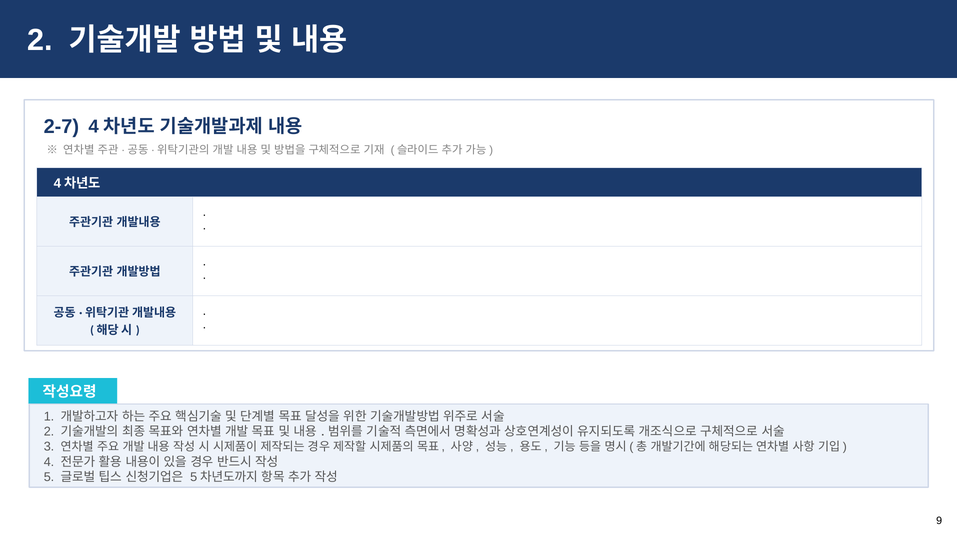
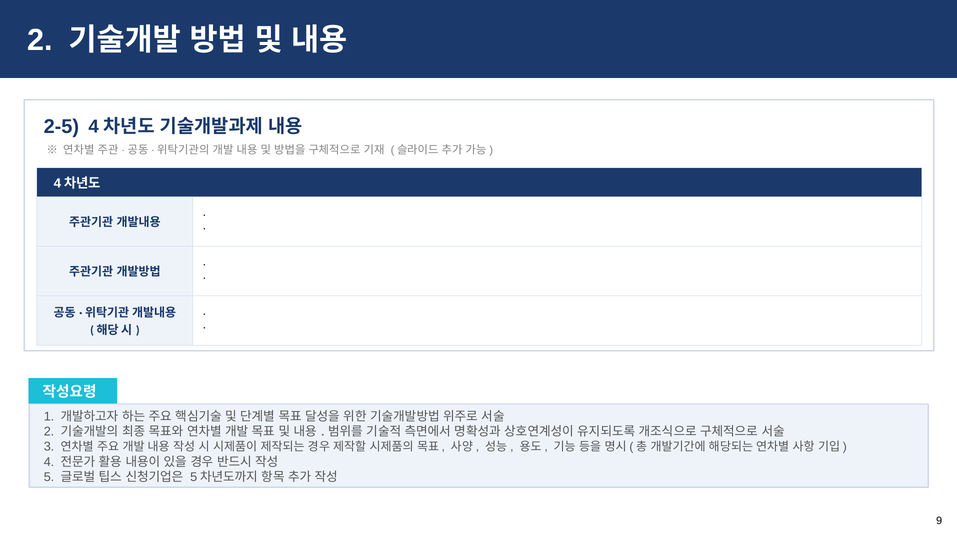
2-7: 2-7 -> 2-5
